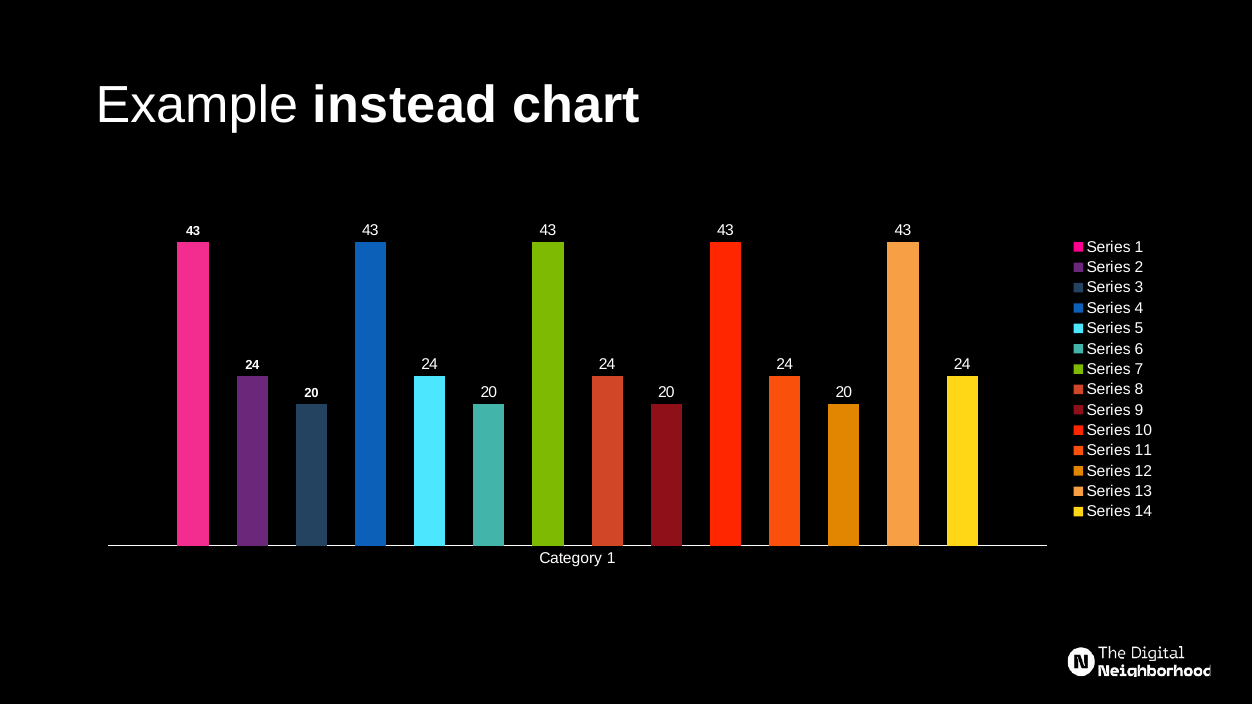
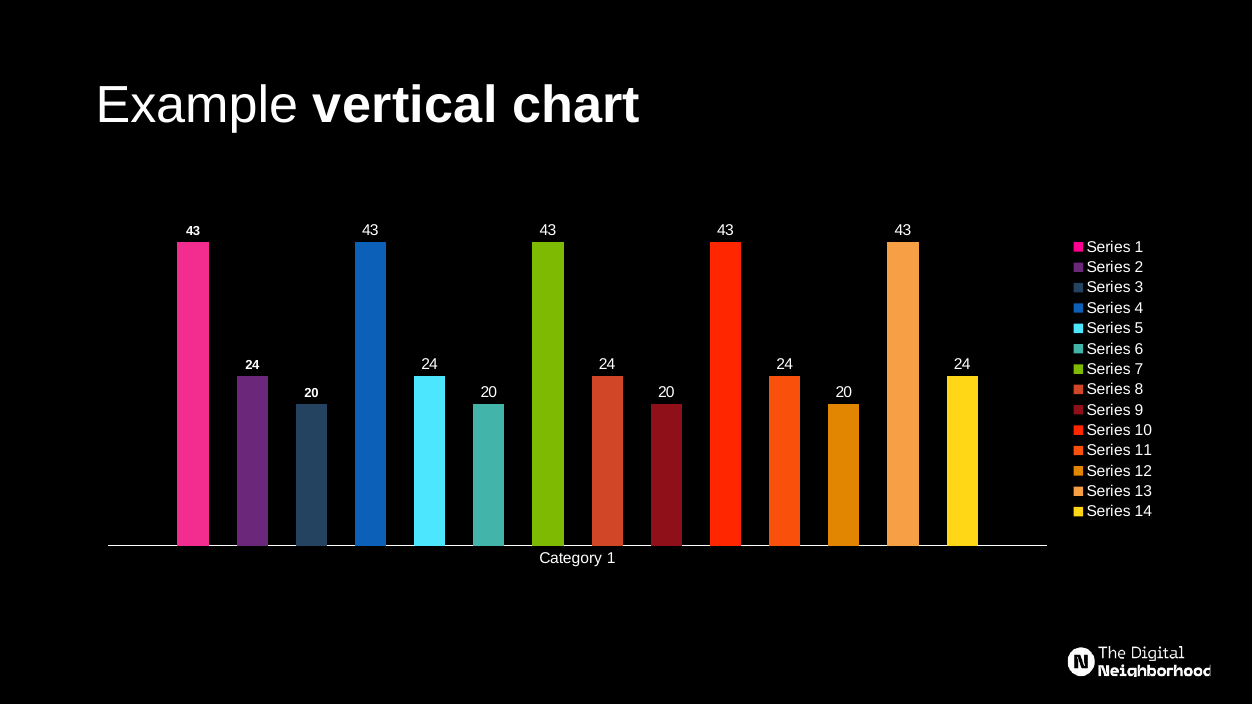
instead: instead -> vertical
